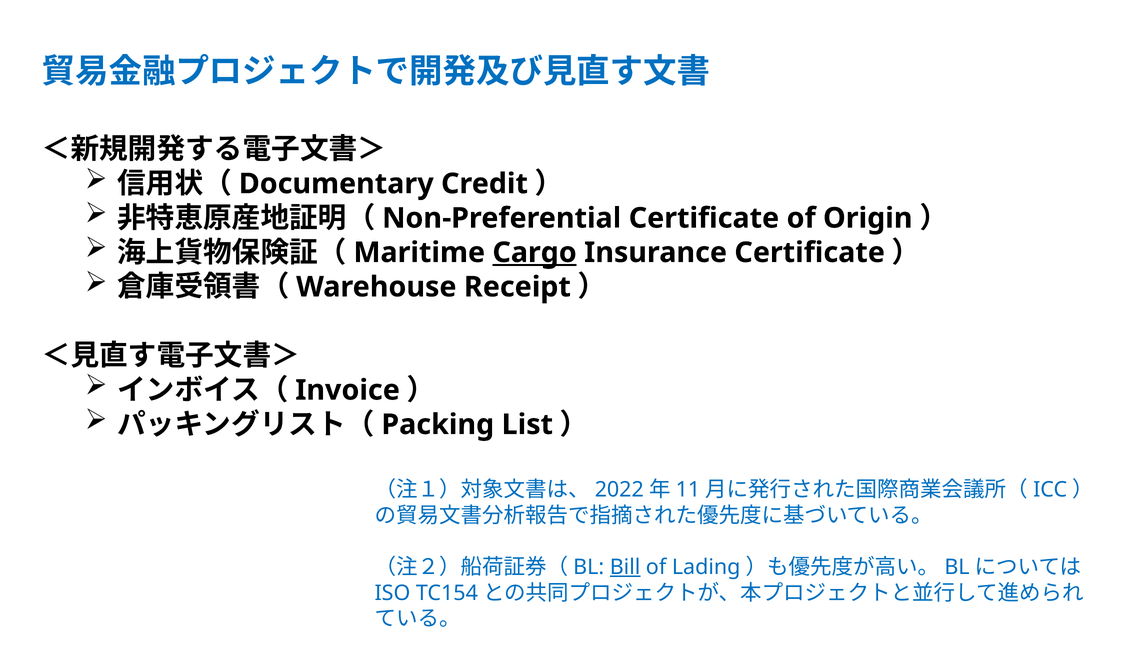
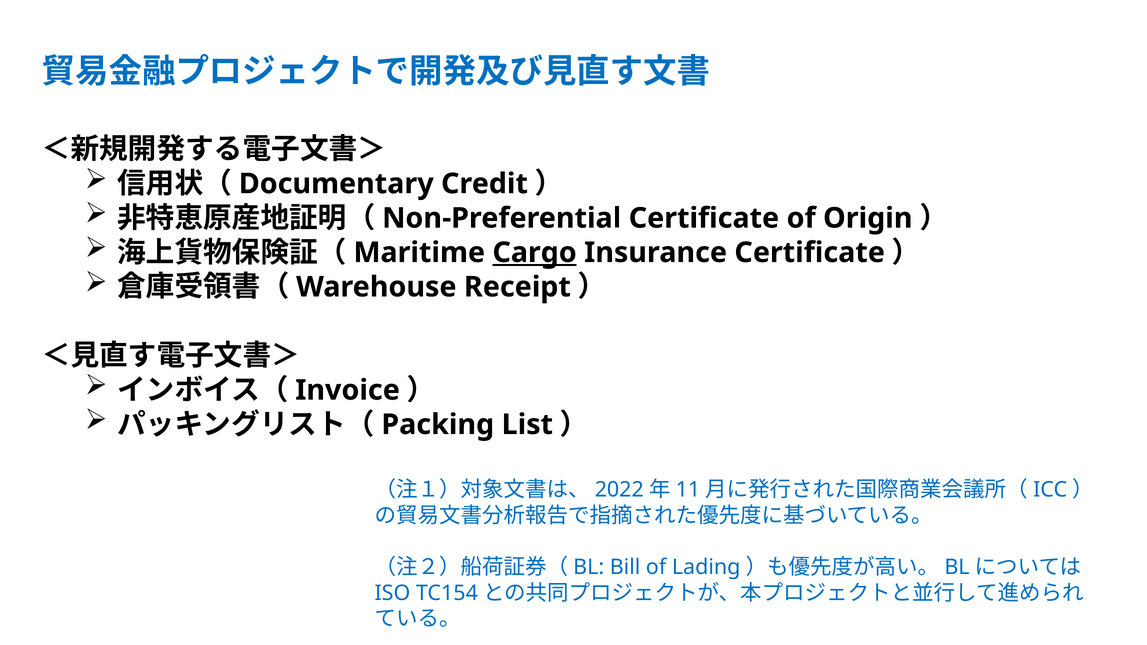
Bill underline: present -> none
